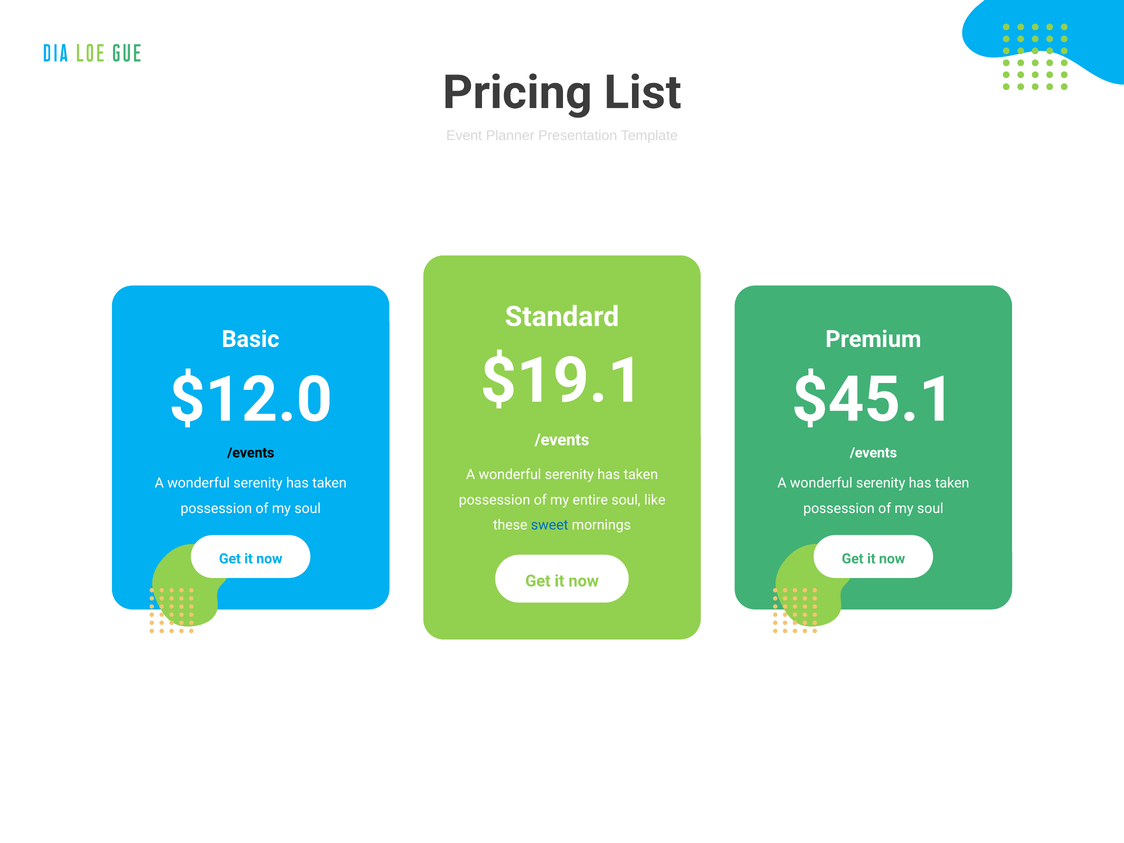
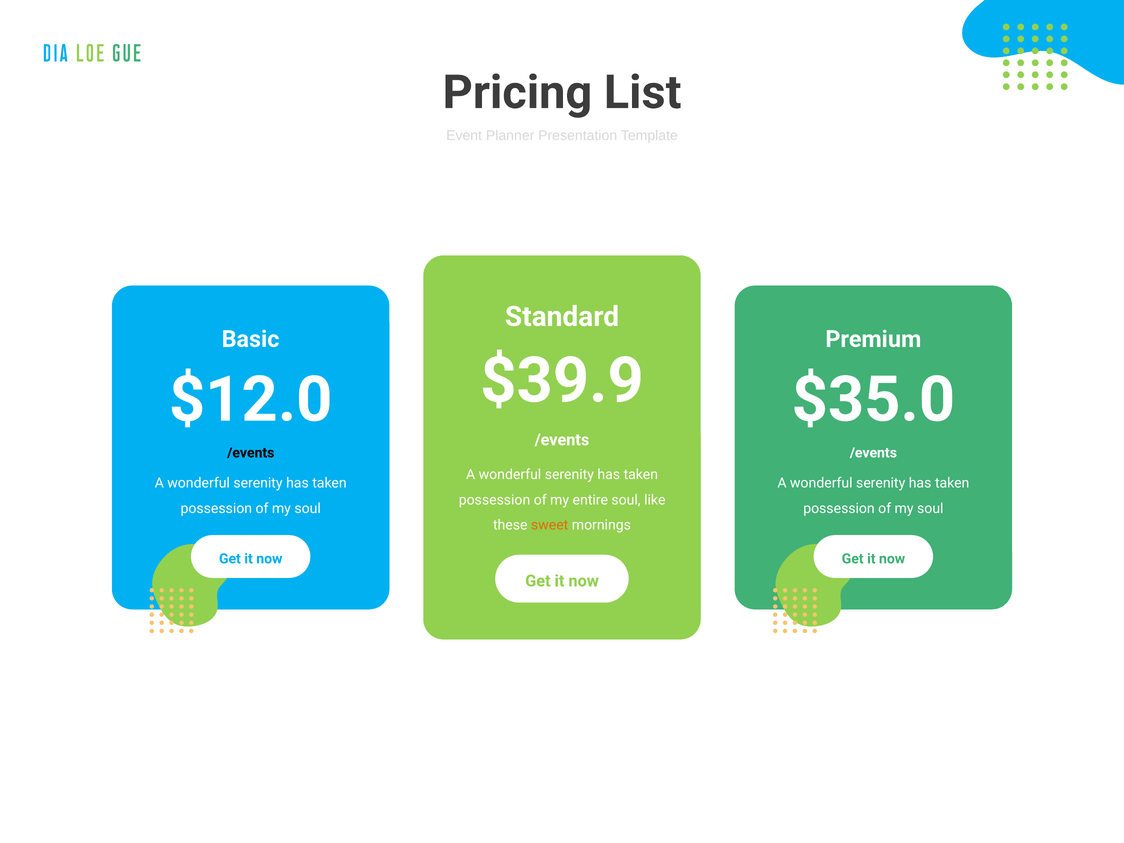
$19.1: $19.1 -> $39.9
$45.1: $45.1 -> $35.0
sweet colour: blue -> orange
